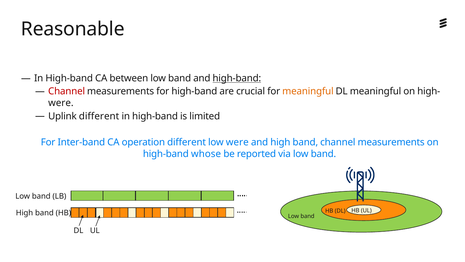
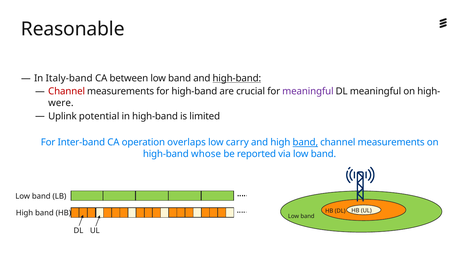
High-band at (69, 78): High-band -> Italy-band
meaningful at (308, 91) colour: orange -> purple
Uplink different: different -> potential
operation different: different -> overlaps
low were: were -> carry
band at (305, 142) underline: none -> present
